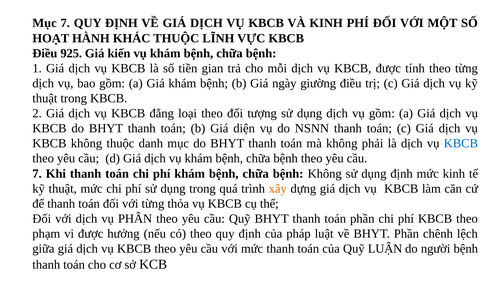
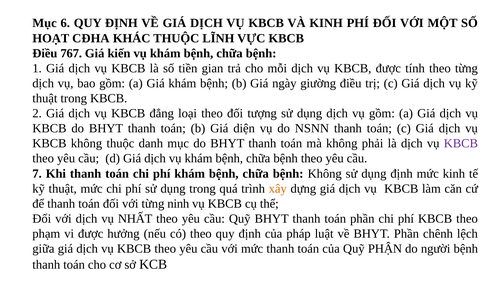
Mục 7: 7 -> 6
HÀNH: HÀNH -> CĐHA
925: 925 -> 767
KBCB at (461, 143) colour: blue -> purple
thỏa: thỏa -> ninh
PHÂN: PHÂN -> NHẤT
LUẬN: LUẬN -> PHẬN
